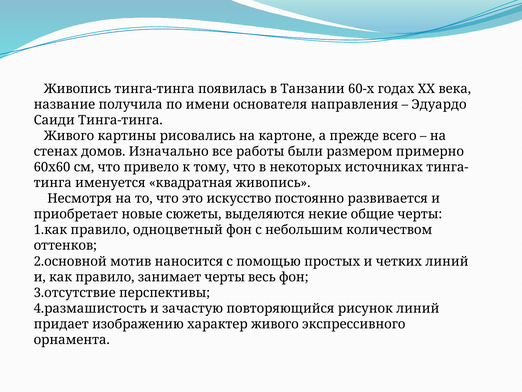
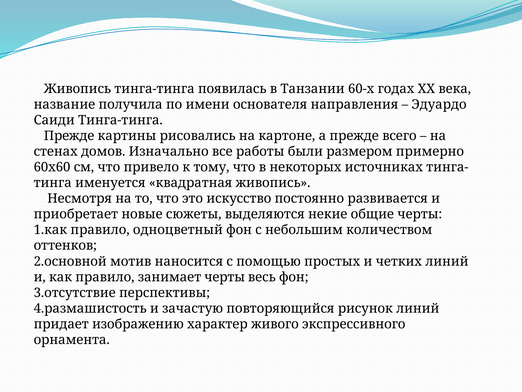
Живого at (69, 136): Живого -> Прежде
